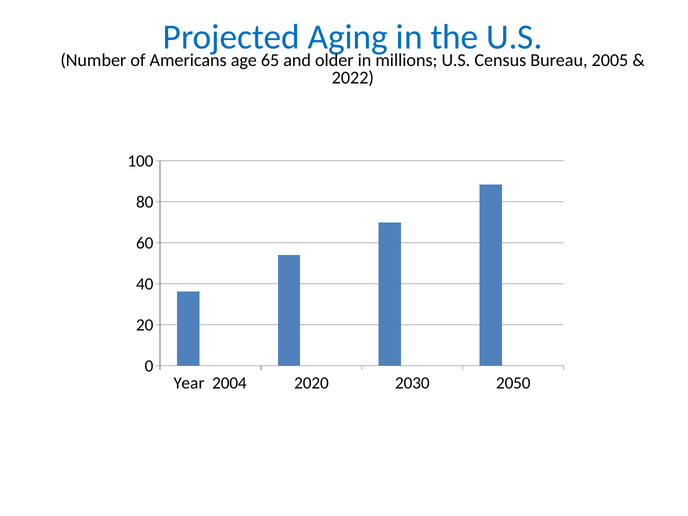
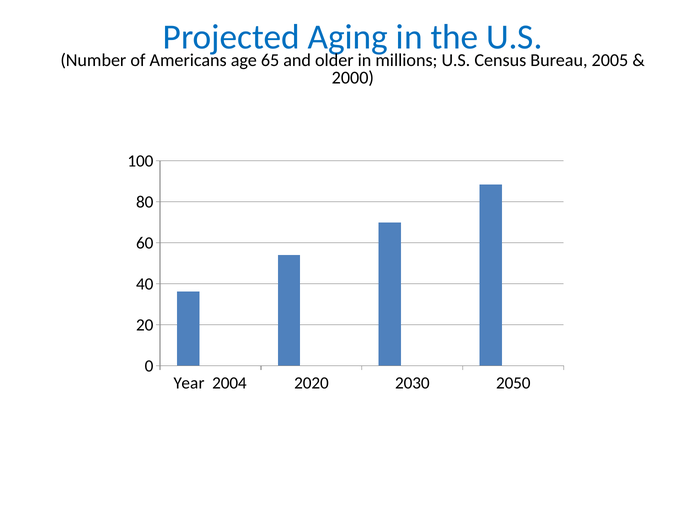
2022: 2022 -> 2000
